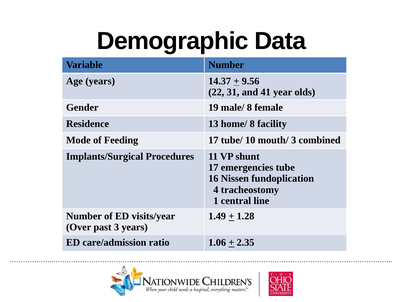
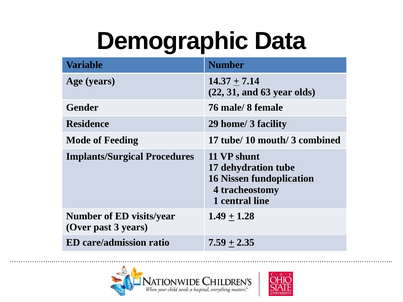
9.56: 9.56 -> 7.14
41: 41 -> 63
19: 19 -> 76
13: 13 -> 29
home/ 8: 8 -> 3
emergencies: emergencies -> dehydration
1.06: 1.06 -> 7.59
